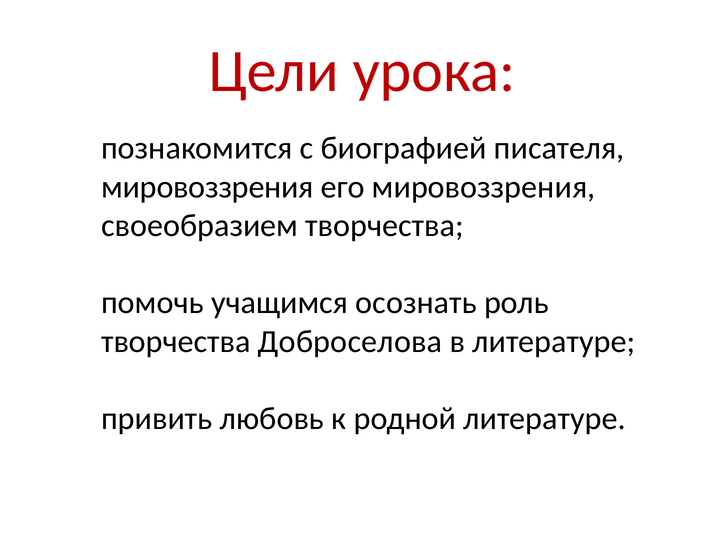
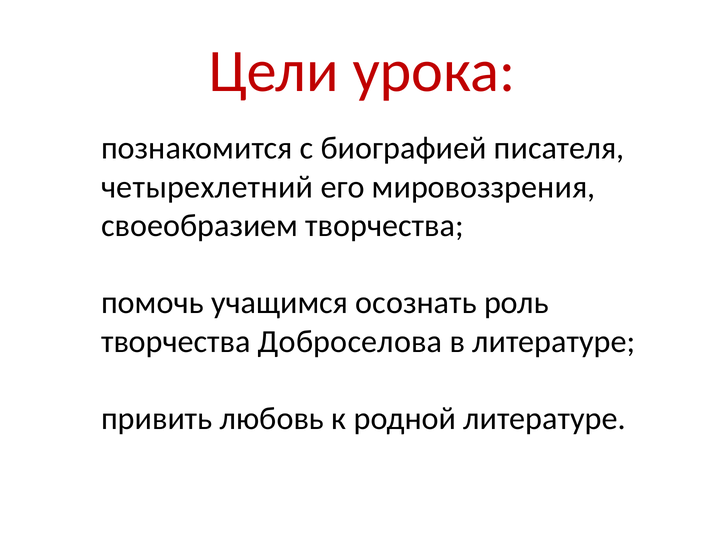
мировоззрения at (207, 187): мировоззрения -> четырехлетний
